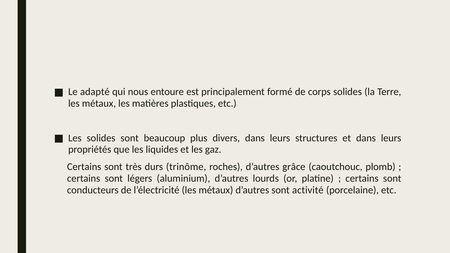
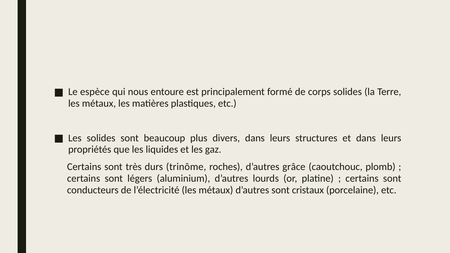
adapté: adapté -> espèce
activité: activité -> cristaux
